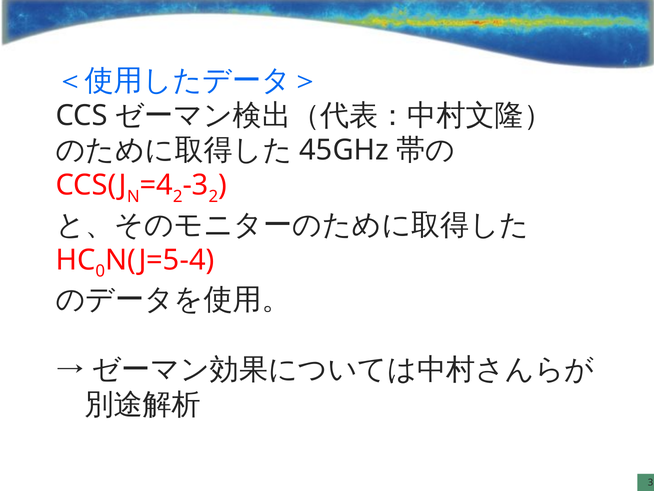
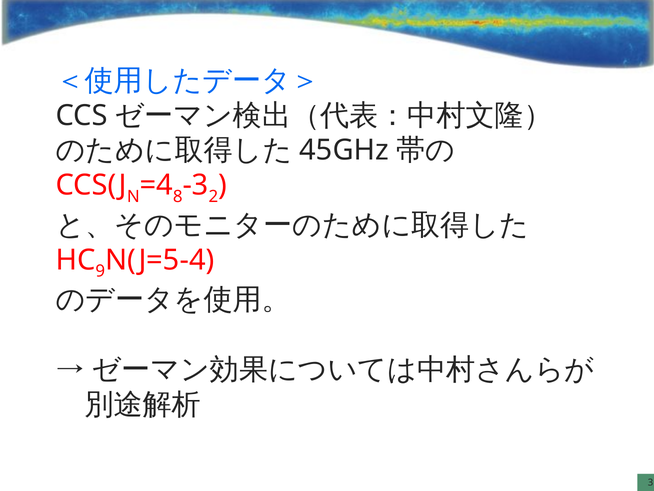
2 at (178, 196): 2 -> 8
0: 0 -> 9
